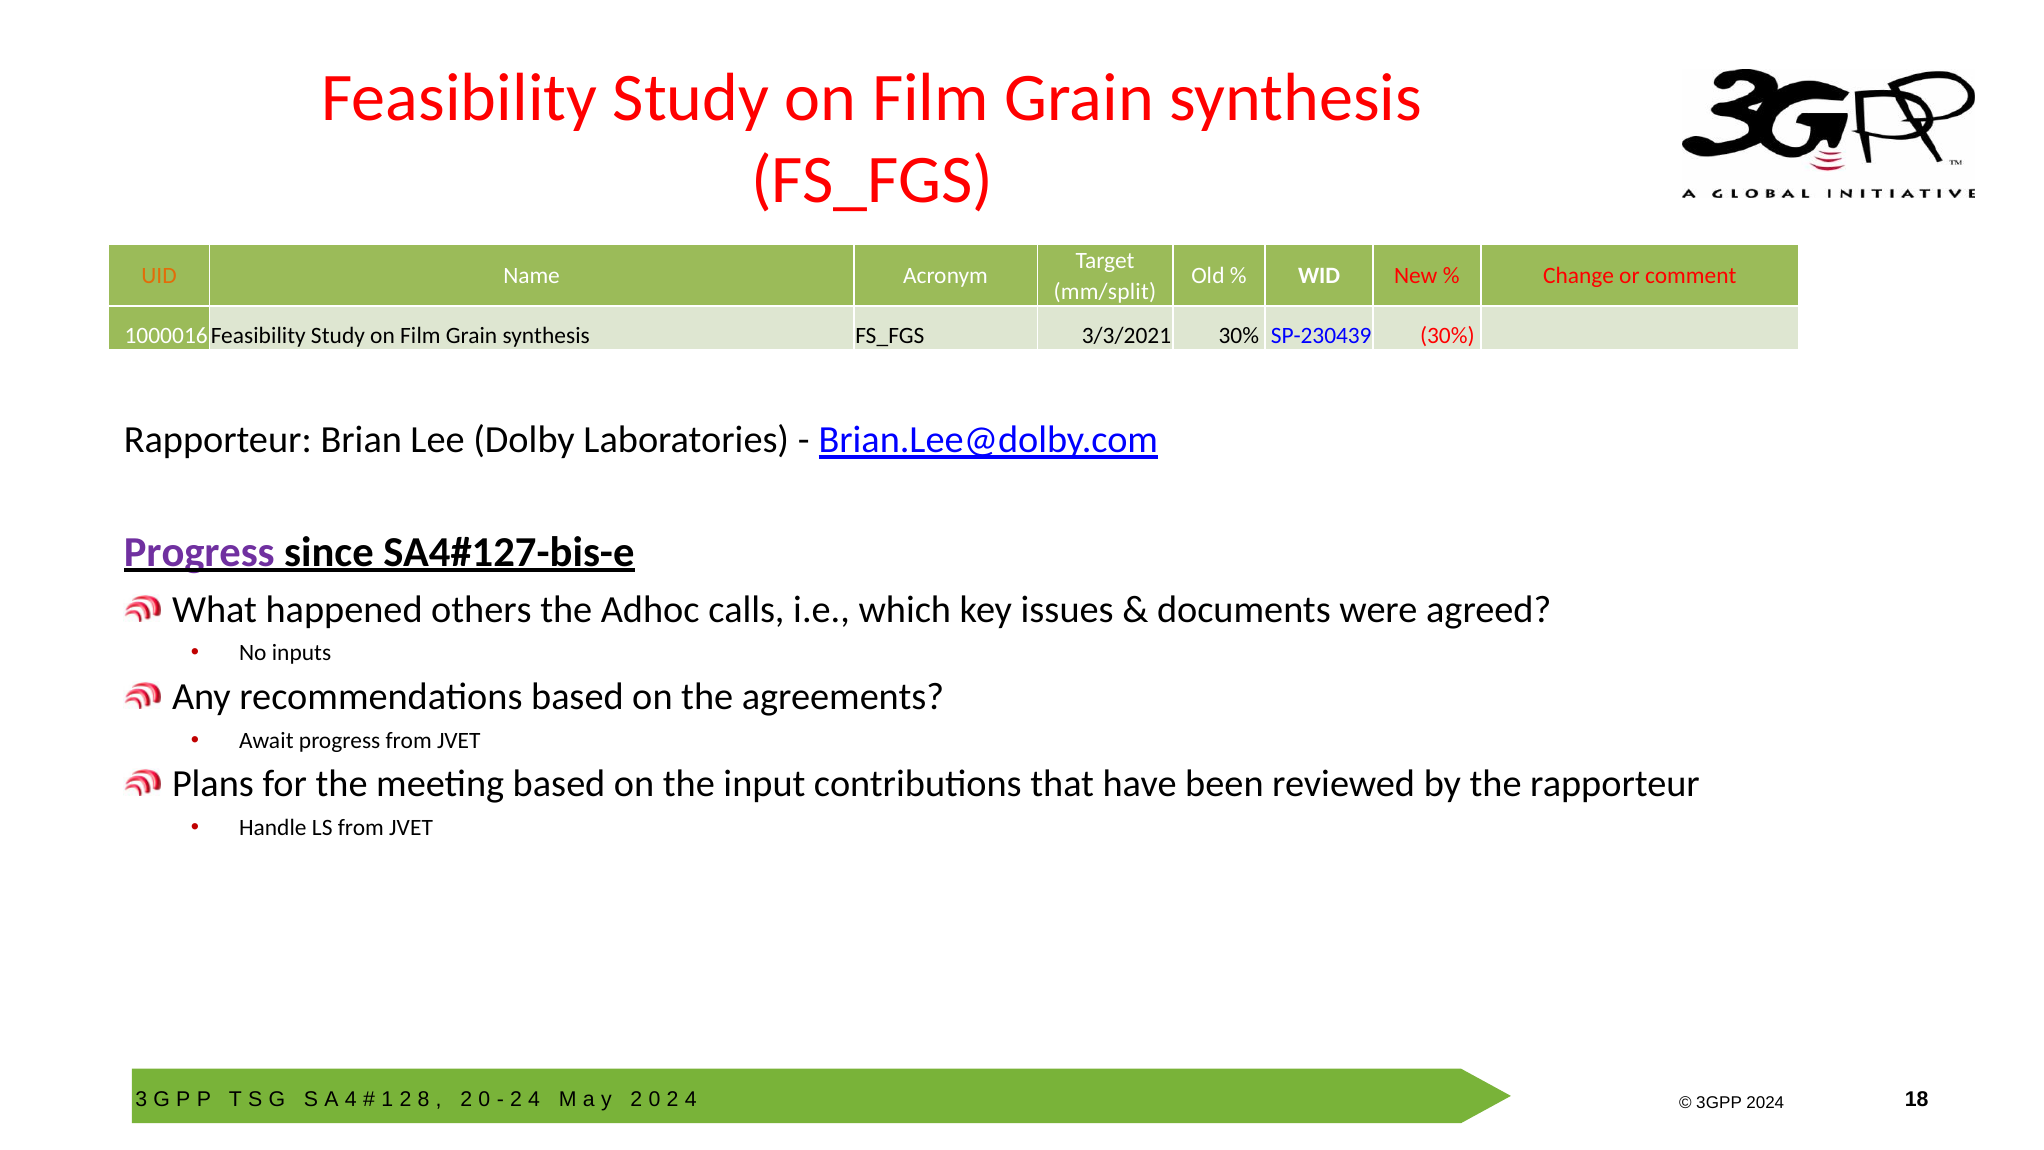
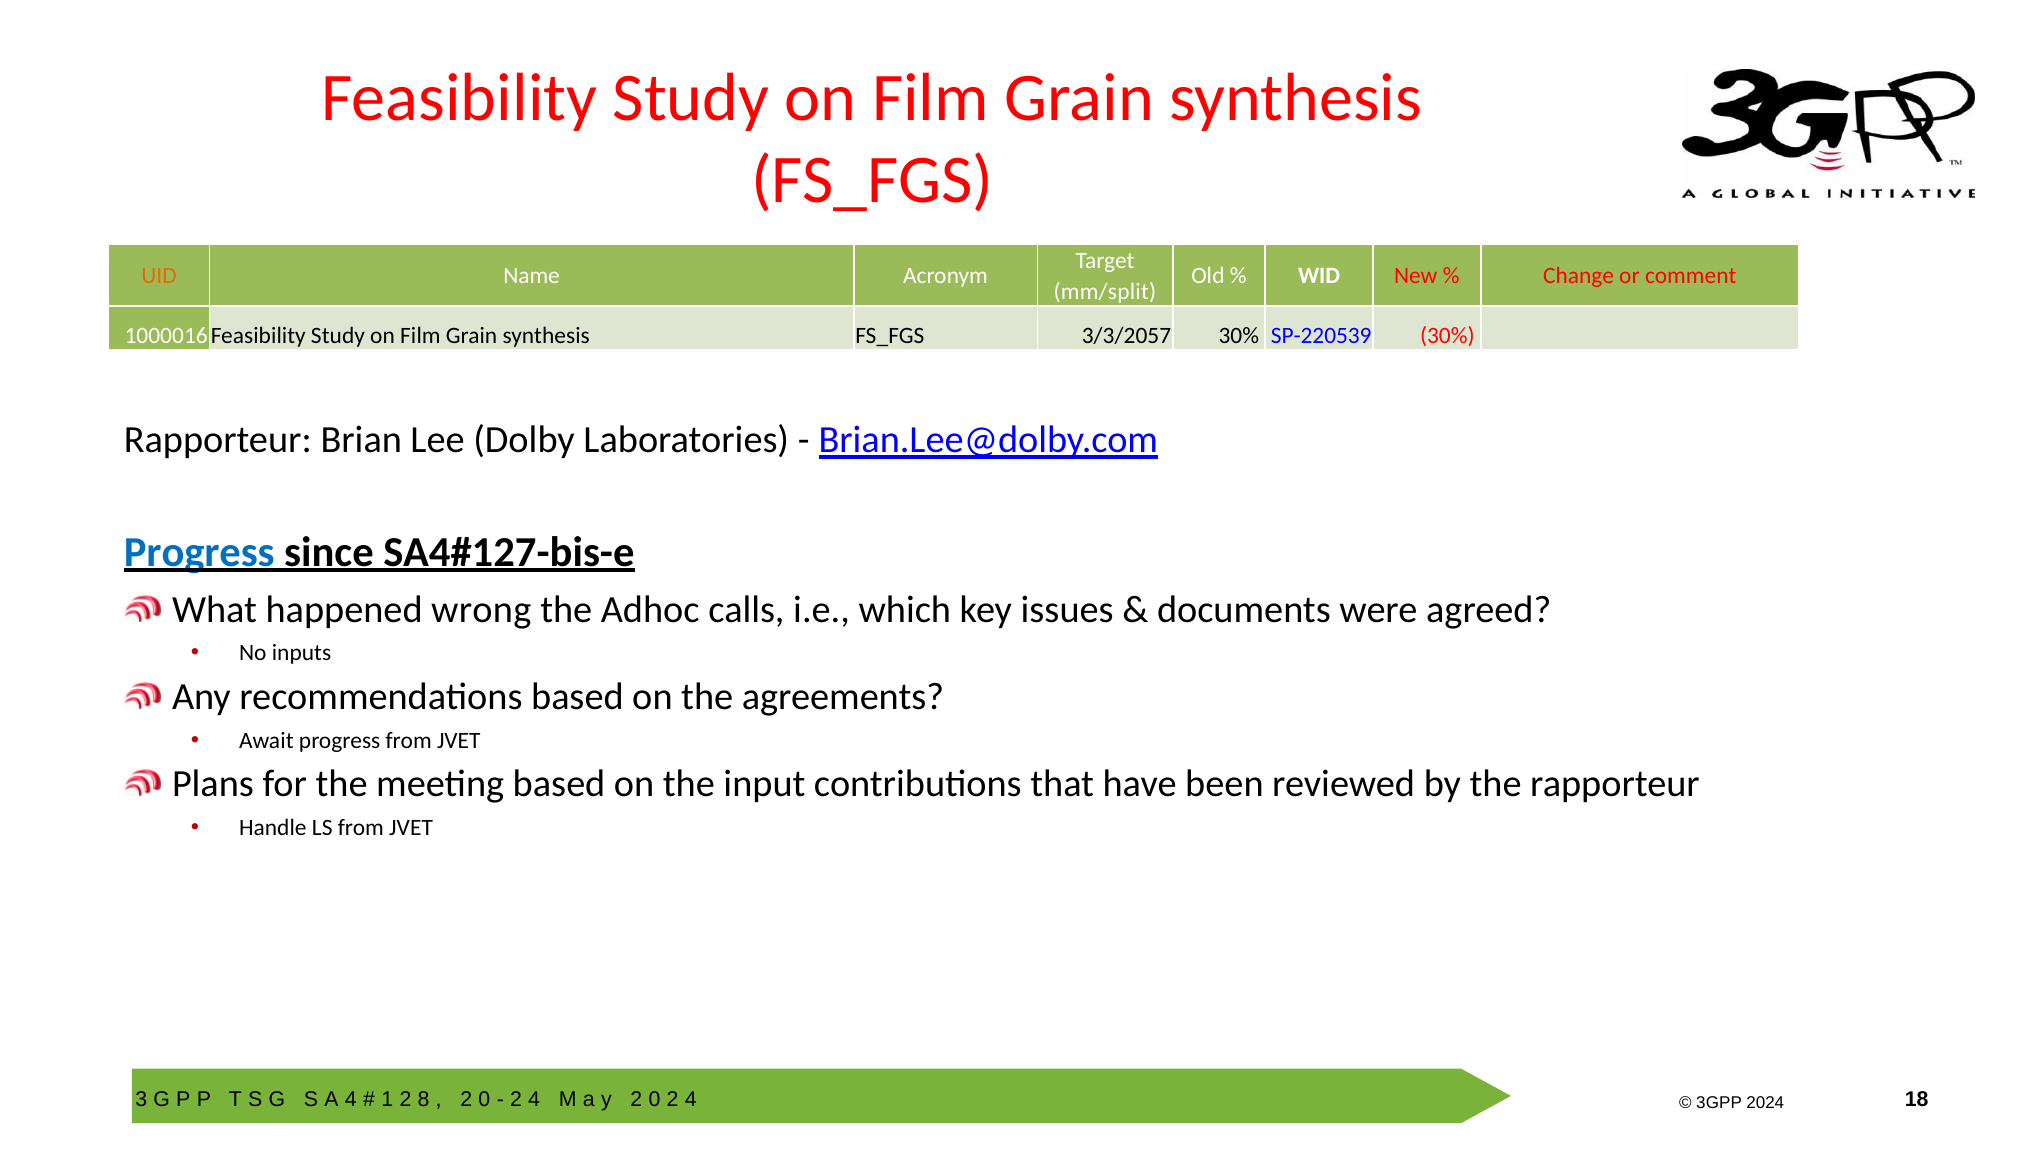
3/3/2021: 3/3/2021 -> 3/3/2057
SP-230439: SP-230439 -> SP-220539
Progress at (199, 552) colour: purple -> blue
others: others -> wrong
